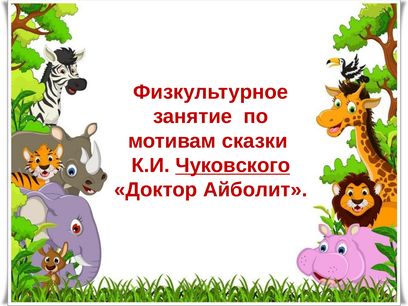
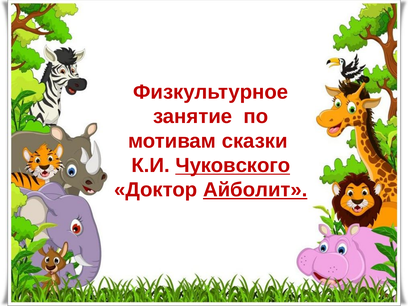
Айболит underline: none -> present
